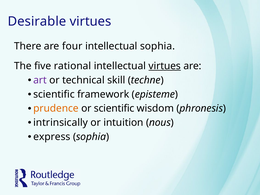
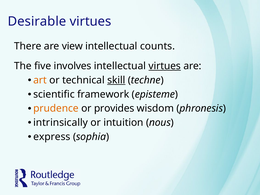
four: four -> view
intellectual sophia: sophia -> counts
rational: rational -> involves
art colour: purple -> orange
skill underline: none -> present
or scientific: scientific -> provides
